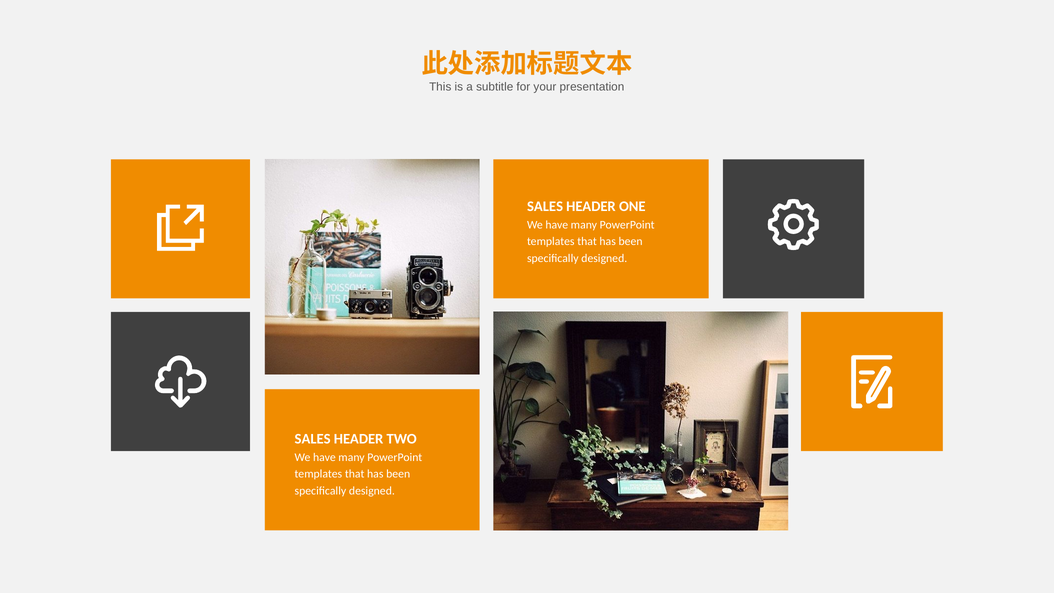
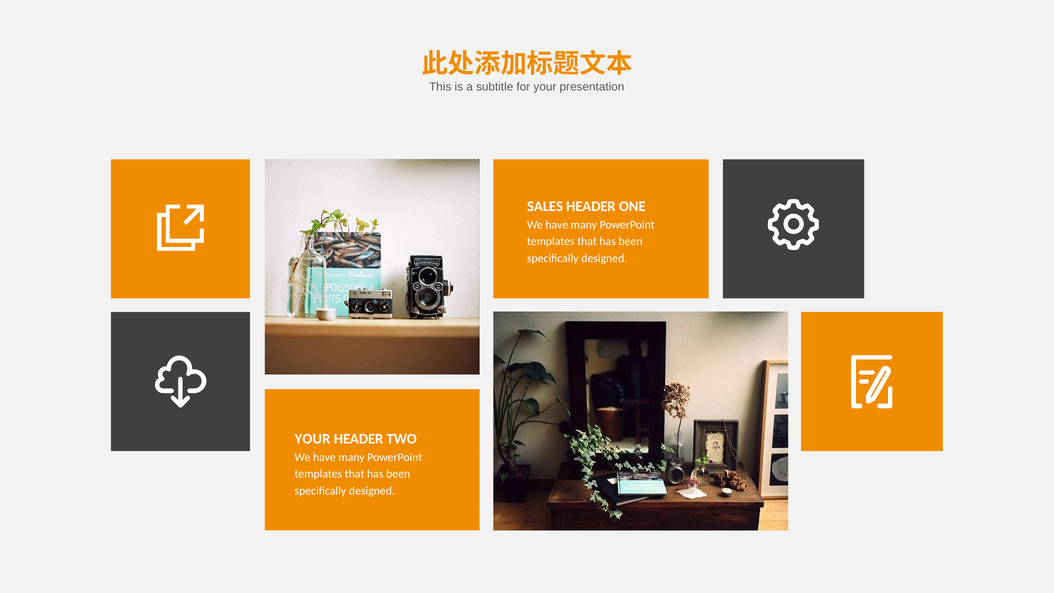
SALES at (313, 439): SALES -> YOUR
